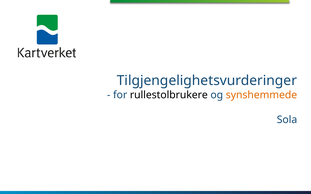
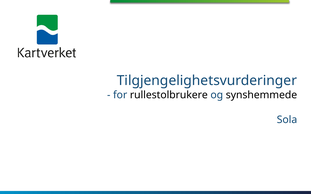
synshemmede colour: orange -> black
